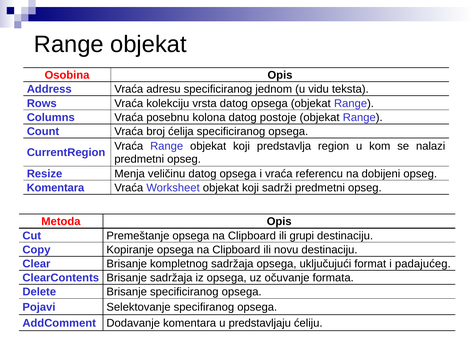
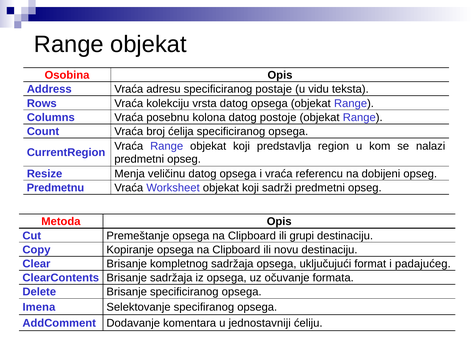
jednom: jednom -> postaje
Komentara at (55, 188): Komentara -> Predmetnu
Pojavi: Pojavi -> Imena
predstavljaju: predstavljaju -> jednostavniji
